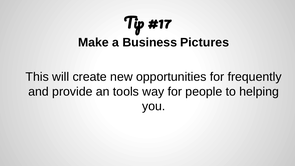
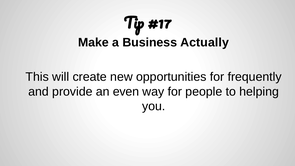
Pictures: Pictures -> Actually
tools: tools -> even
